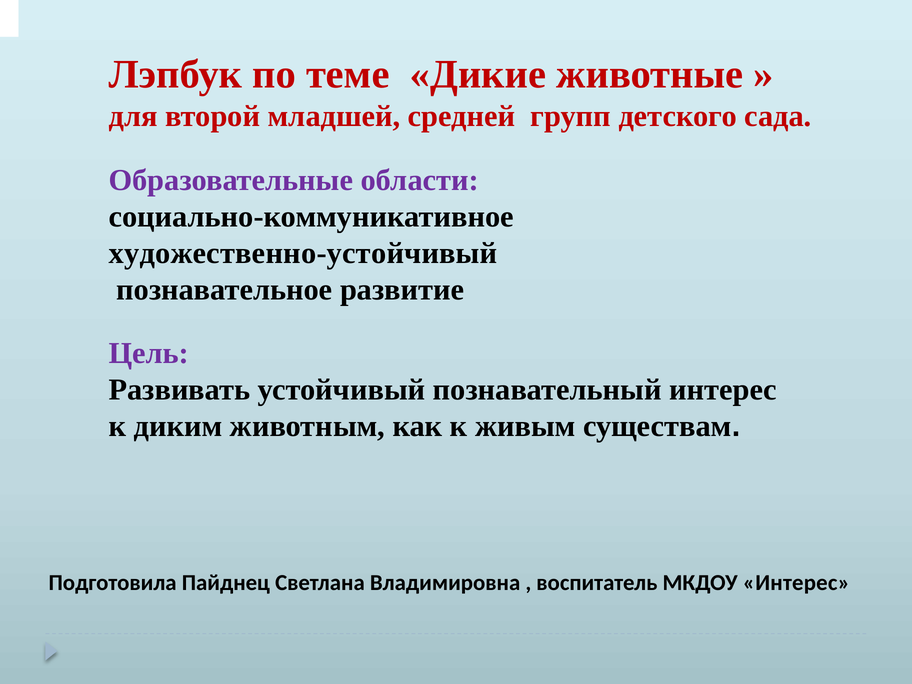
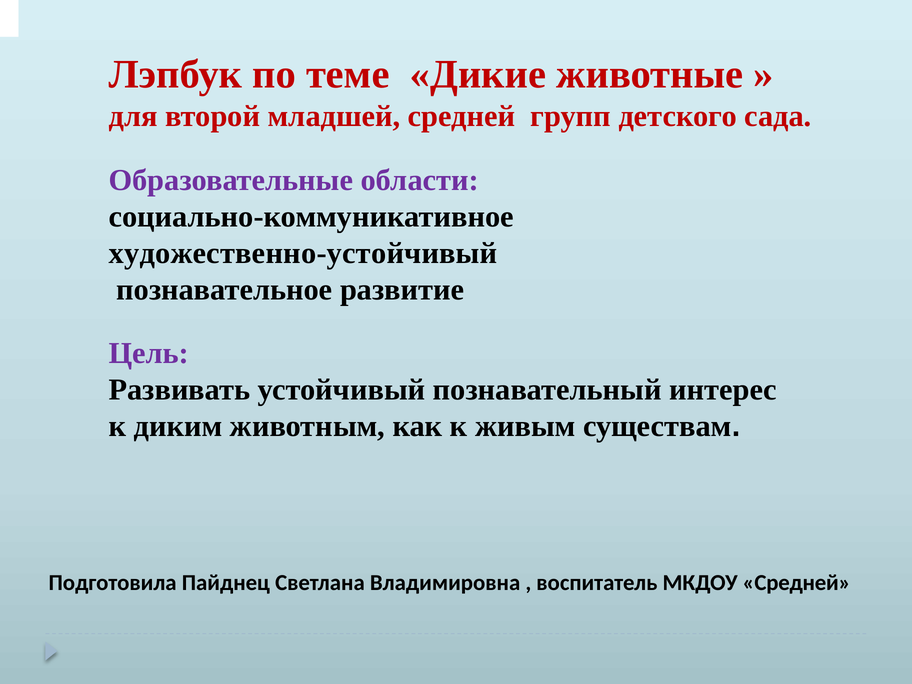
МКДОУ Интерес: Интерес -> Средней
